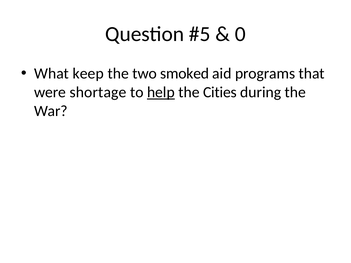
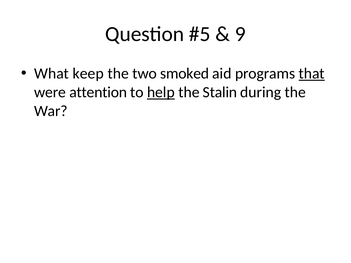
0: 0 -> 9
that underline: none -> present
shortage: shortage -> attention
Cities: Cities -> Stalin
